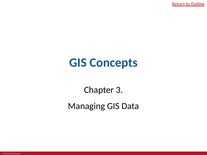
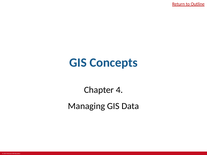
3: 3 -> 4
